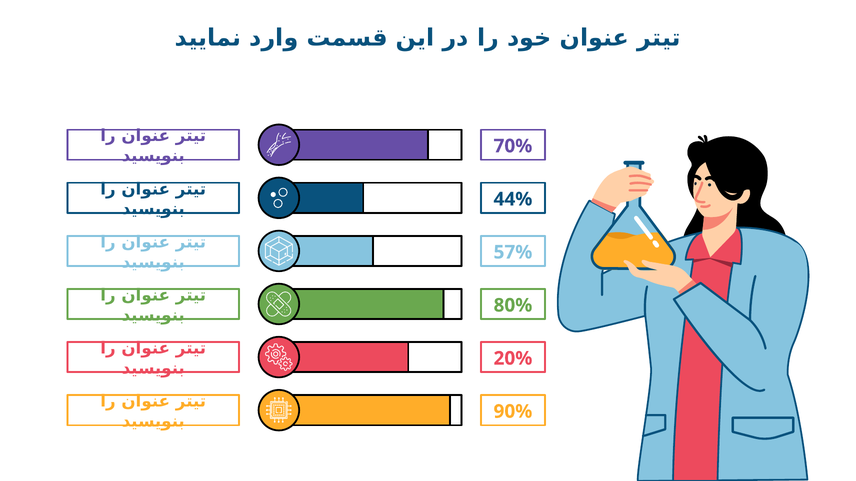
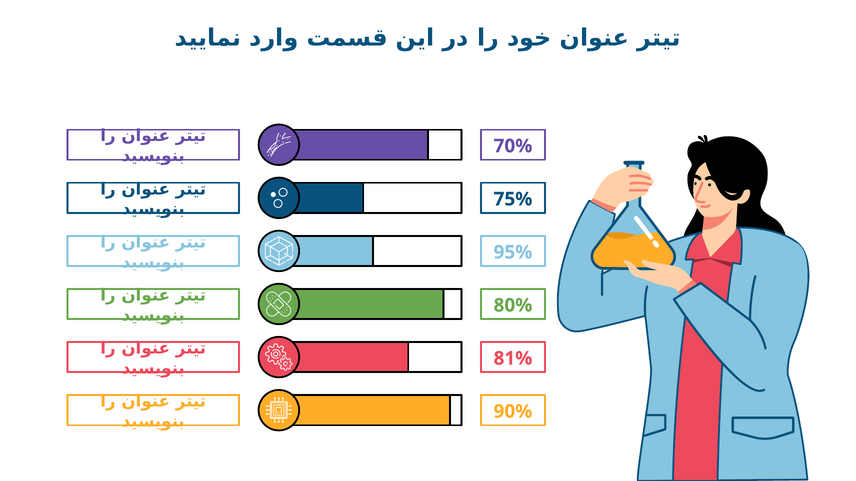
44%: 44% -> 75%
57%: 57% -> 95%
20%: 20% -> 81%
